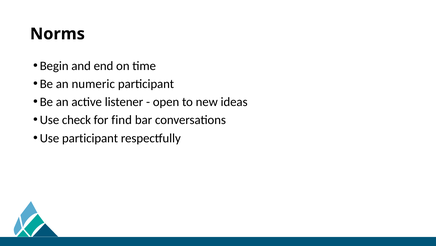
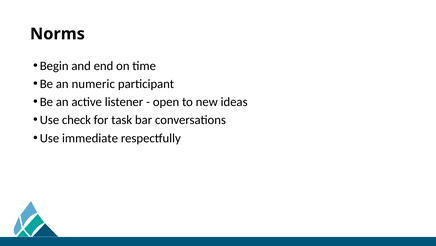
find: find -> task
Use participant: participant -> immediate
